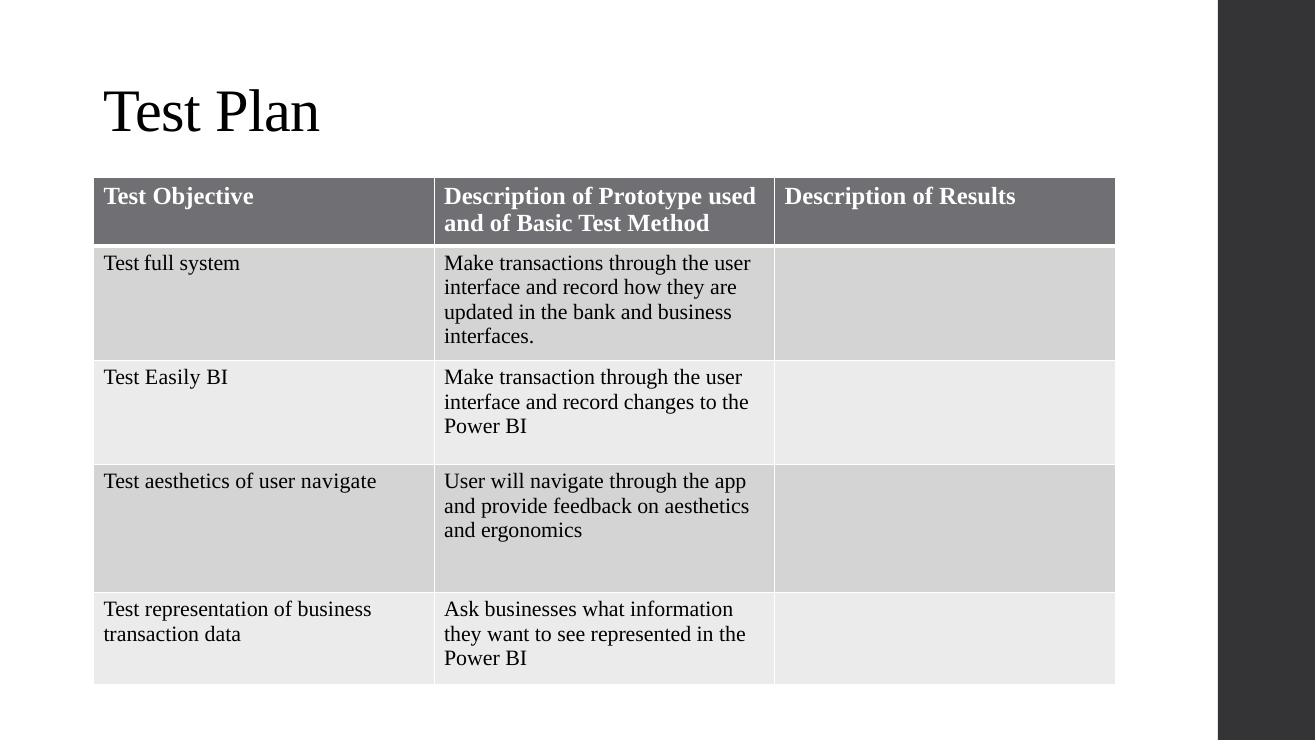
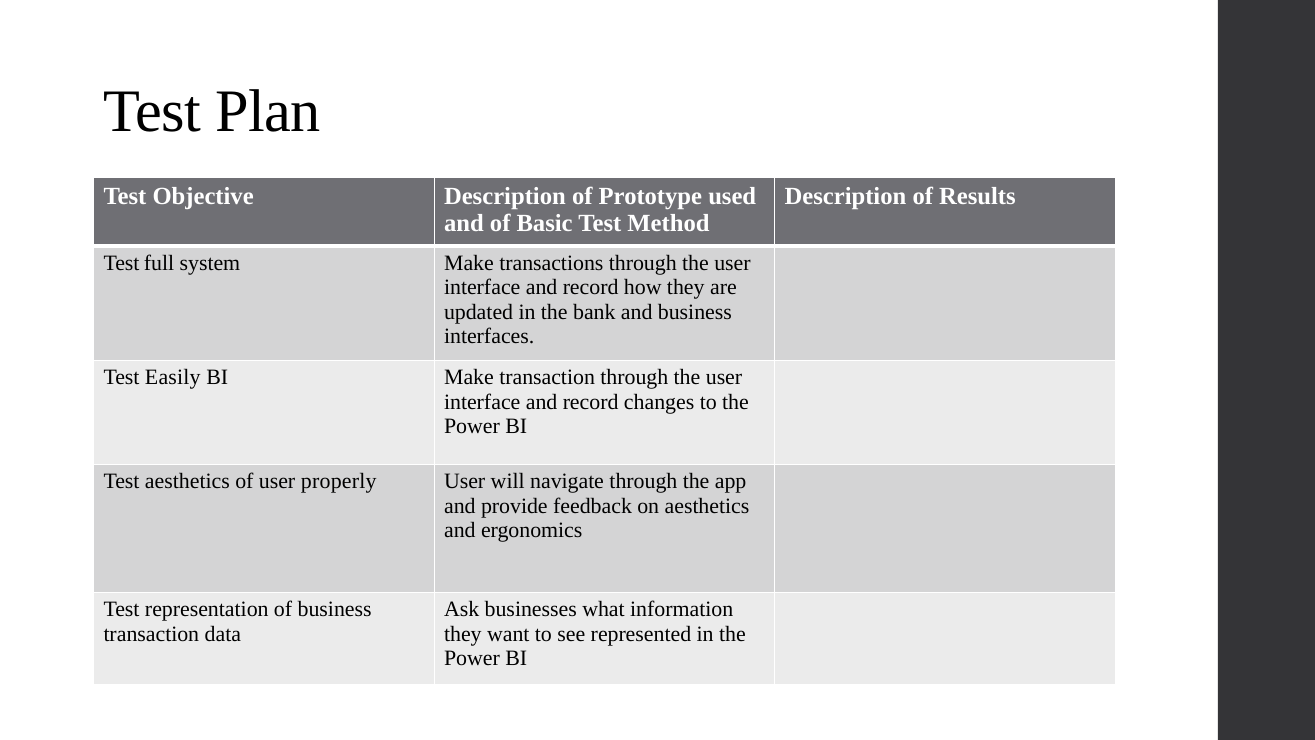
user navigate: navigate -> properly
